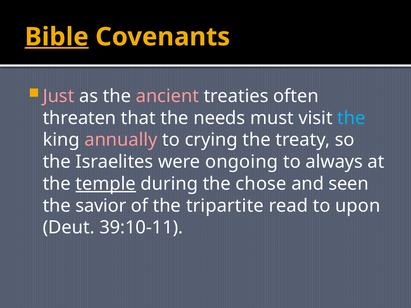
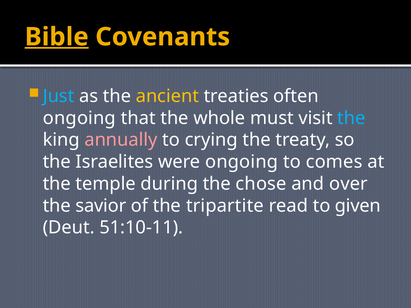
Just colour: pink -> light blue
ancient colour: pink -> yellow
threaten at (80, 118): threaten -> ongoing
needs: needs -> whole
always: always -> comes
temple underline: present -> none
seen: seen -> over
upon: upon -> given
39:10-11: 39:10-11 -> 51:10-11
